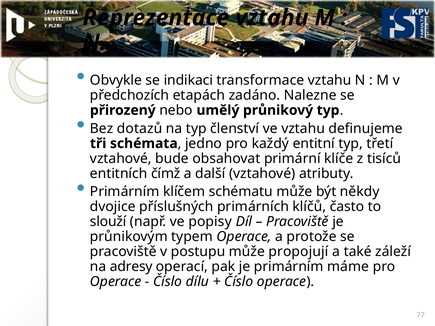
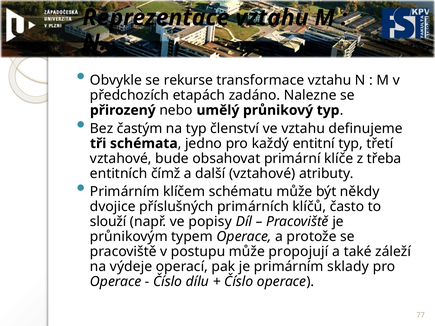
indikaci: indikaci -> rekurse
dotazů: dotazů -> častým
tisíců: tisíců -> třeba
adresy: adresy -> výdeje
máme: máme -> sklady
